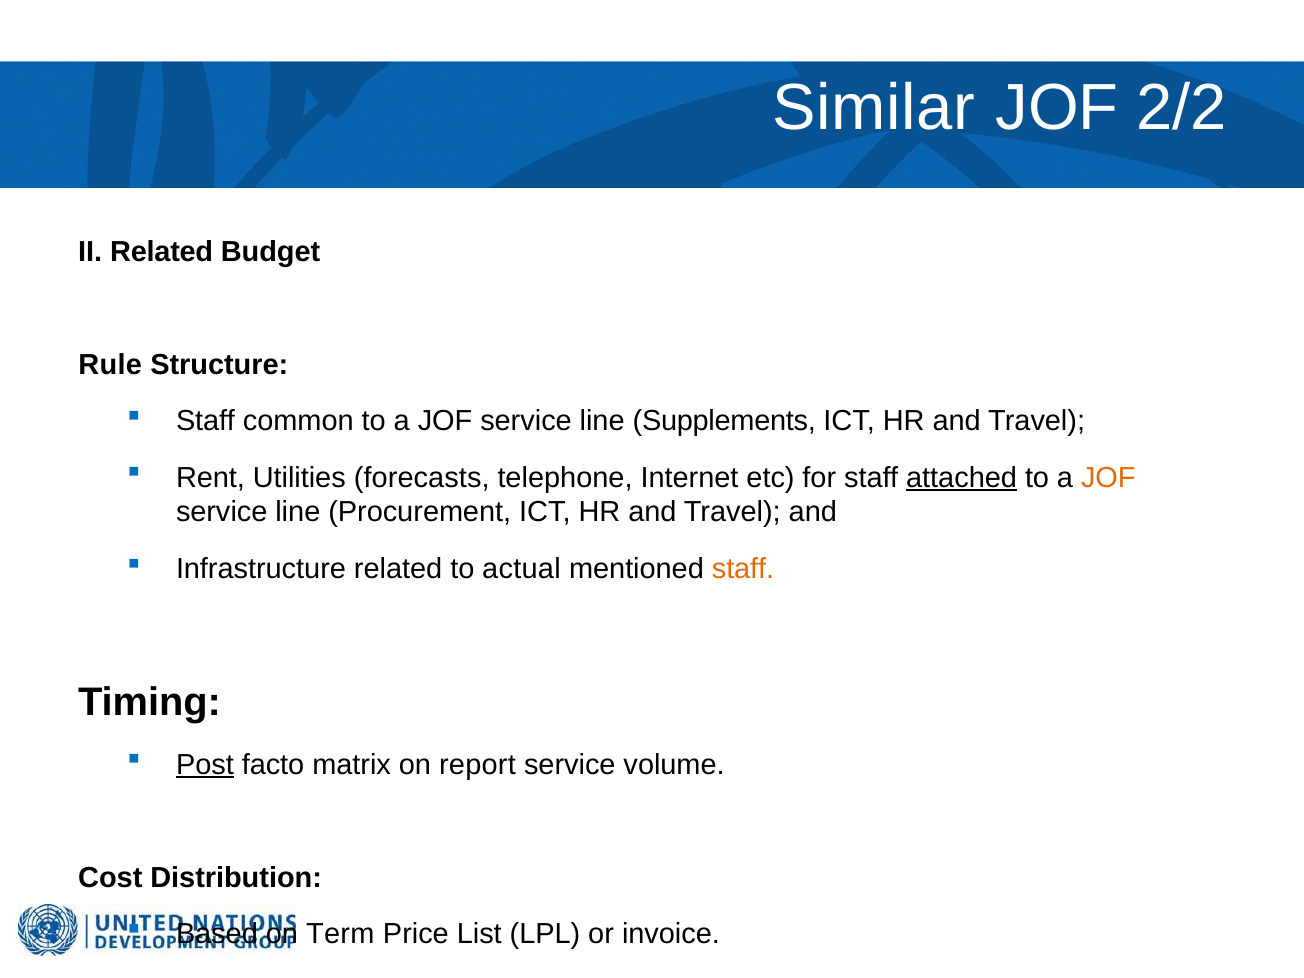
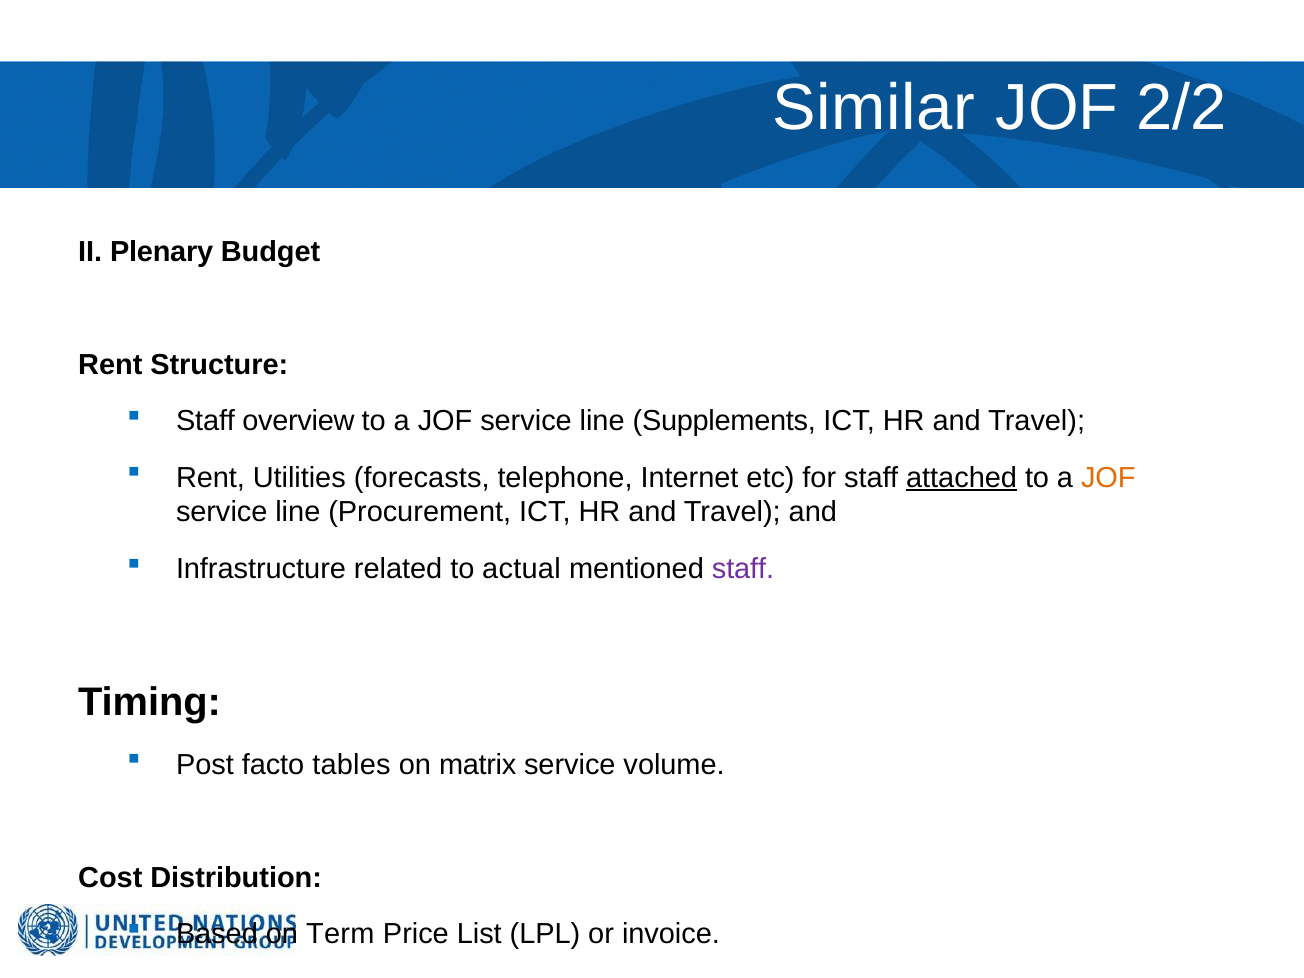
II Related: Related -> Plenary
Rule at (110, 365): Rule -> Rent
common: common -> overview
staff at (743, 569) colour: orange -> purple
Post underline: present -> none
matrix: matrix -> tables
report: report -> matrix
